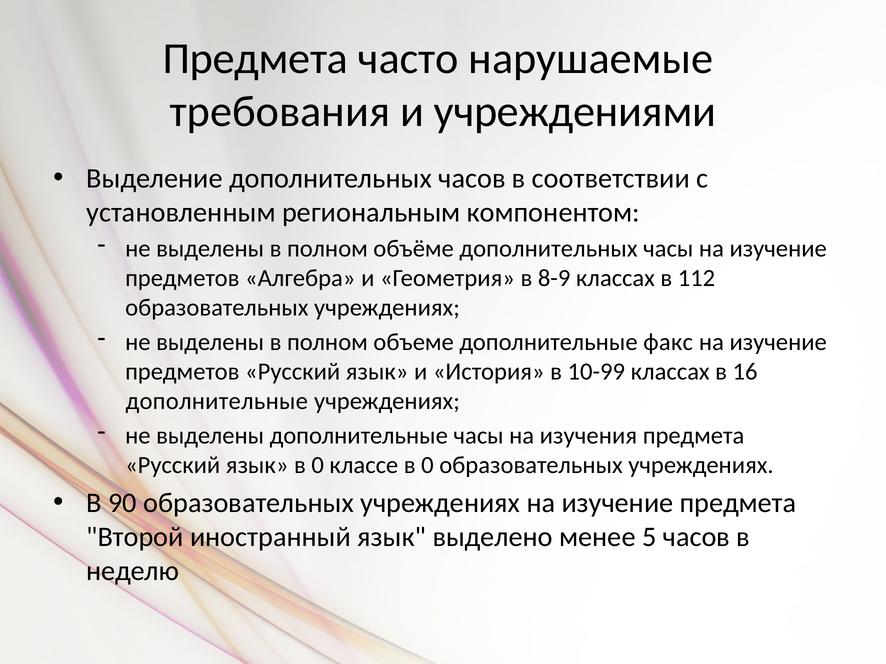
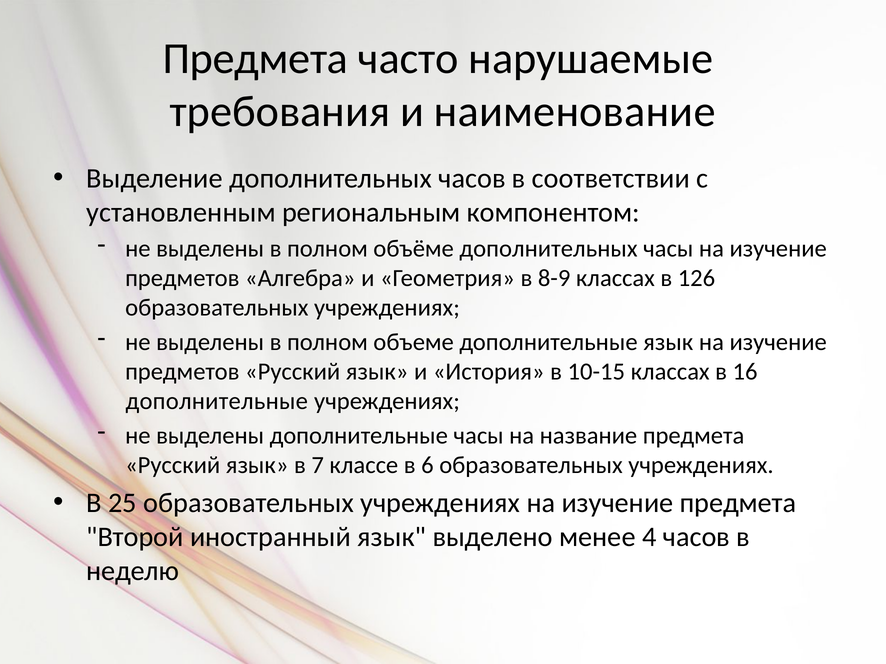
учреждениями: учреждениями -> наименование
112: 112 -> 126
дополнительные факс: факс -> язык
10-99: 10-99 -> 10-15
изучения: изучения -> название
язык в 0: 0 -> 7
классе в 0: 0 -> 6
90: 90 -> 25
5: 5 -> 4
